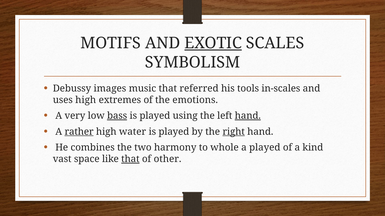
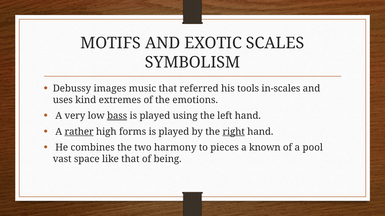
EXOTIC underline: present -> none
uses high: high -> kind
hand at (248, 116) underline: present -> none
water: water -> forms
whole: whole -> pieces
a played: played -> known
kind: kind -> pool
that at (130, 159) underline: present -> none
other: other -> being
